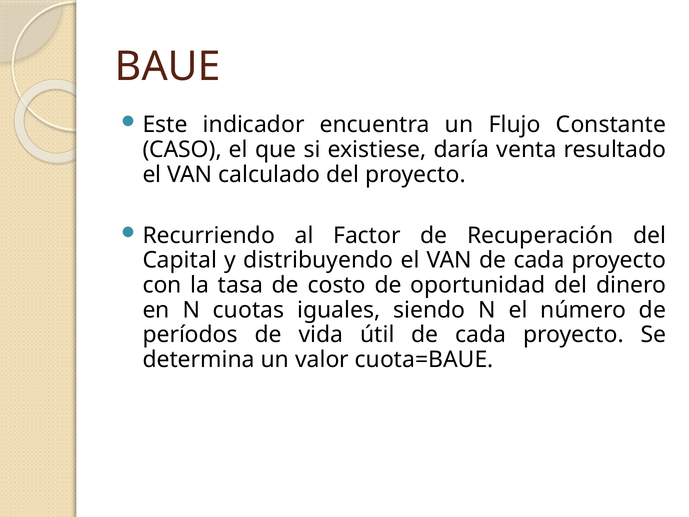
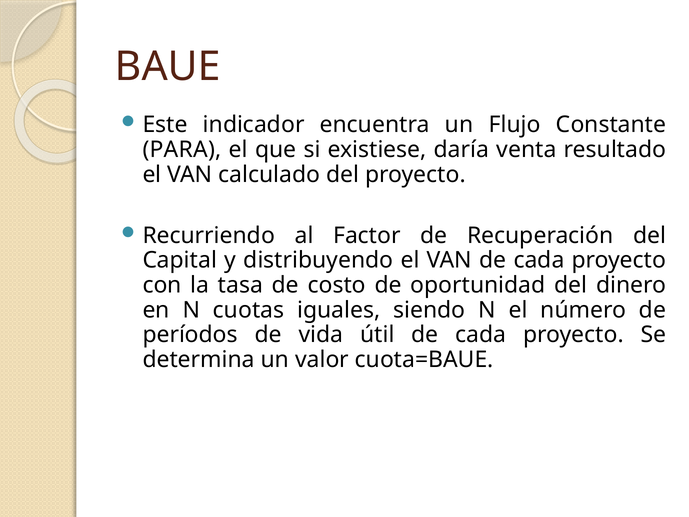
CASO: CASO -> PARA
